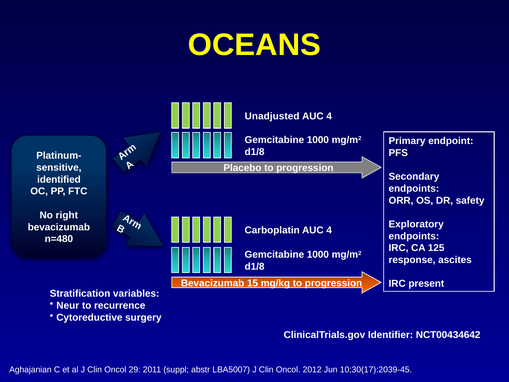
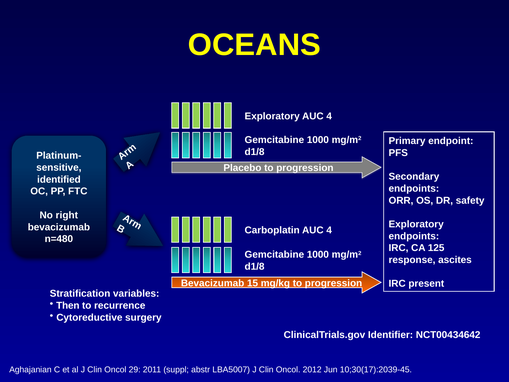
Unadjusted at (272, 116): Unadjusted -> Exploratory
Neur: Neur -> Then
